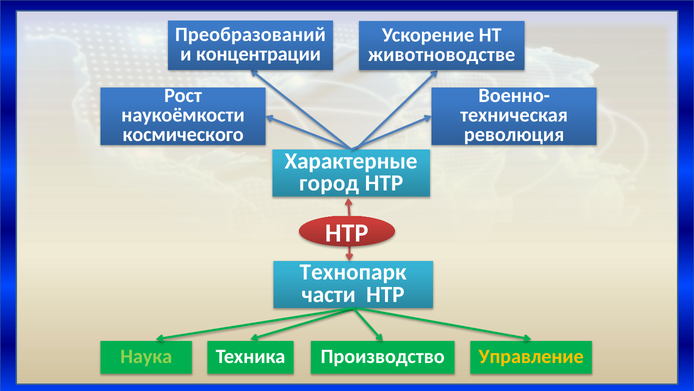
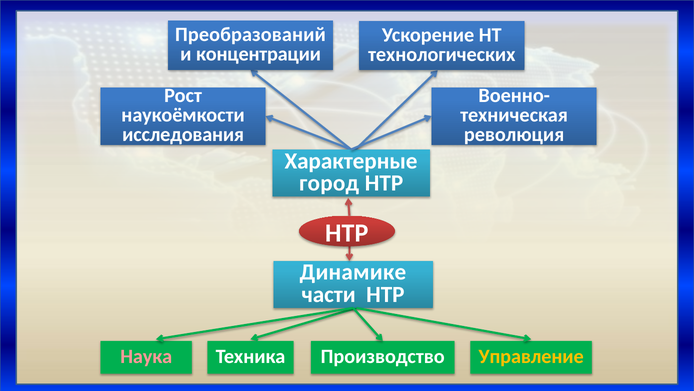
животноводстве: животноводстве -> технологических
космического: космического -> исследования
Технопарк: Технопарк -> Динамике
Наука colour: light green -> pink
